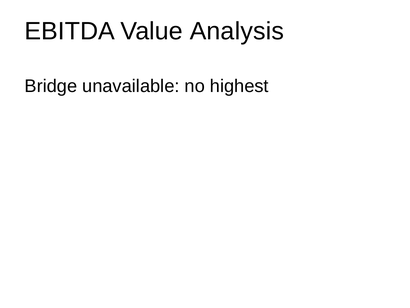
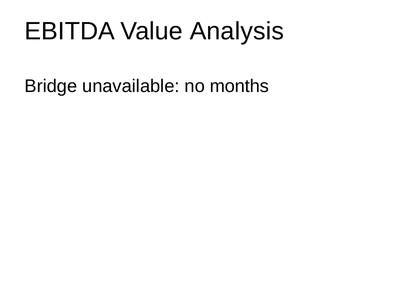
highest: highest -> months
